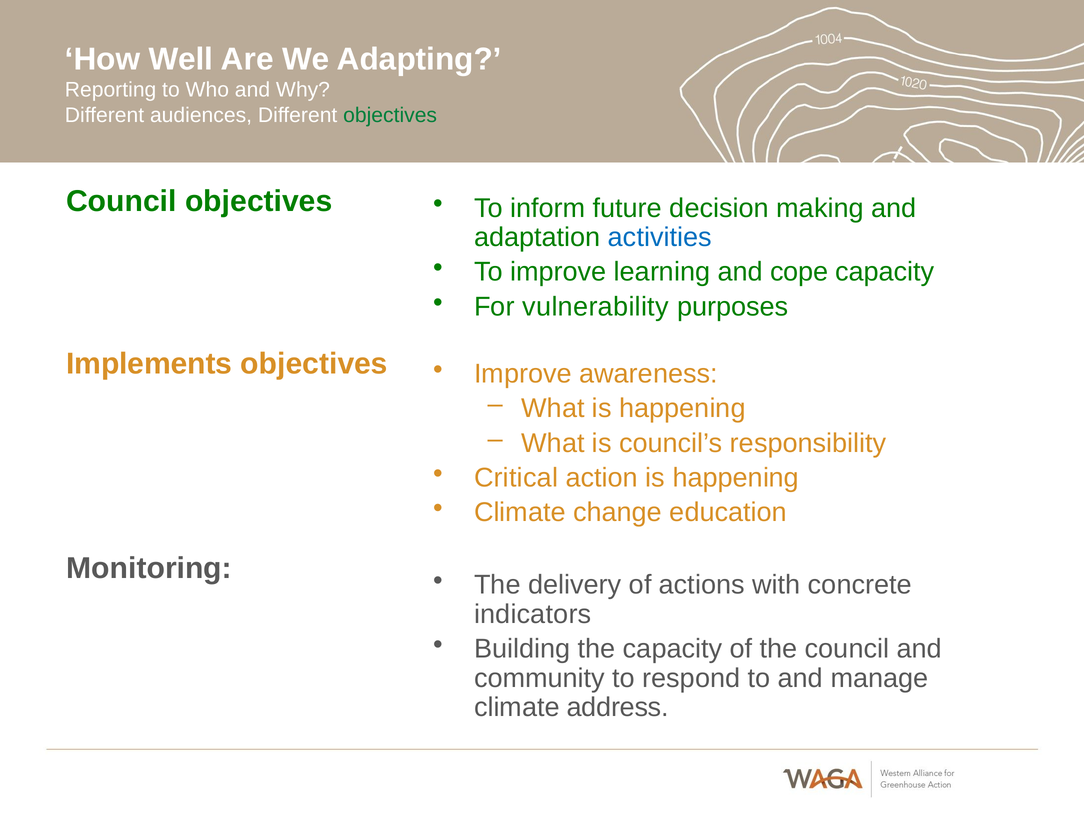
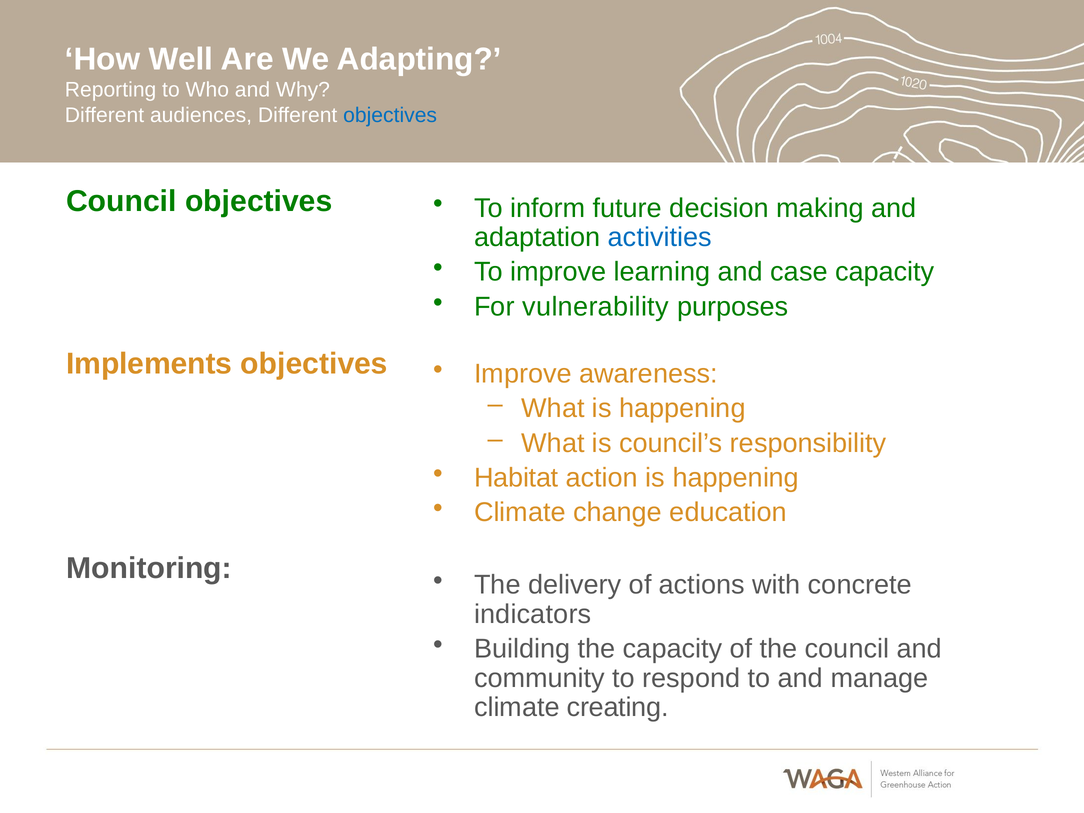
objectives at (390, 115) colour: green -> blue
cope: cope -> case
Critical: Critical -> Habitat
address: address -> creating
